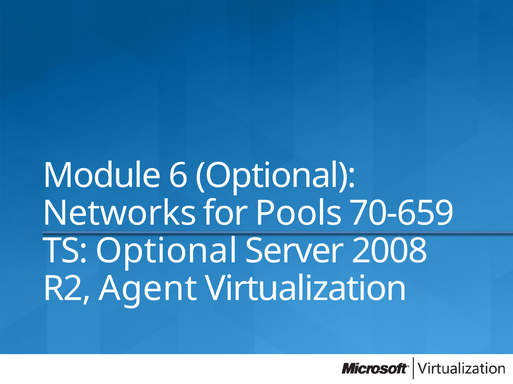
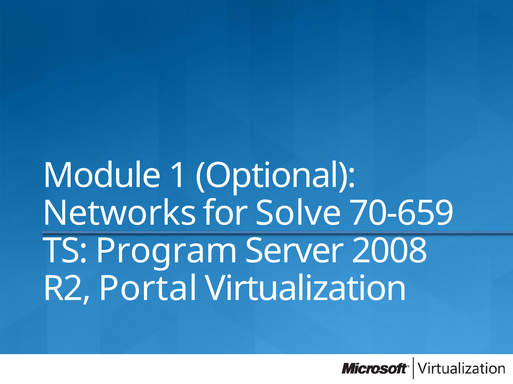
6: 6 -> 1
Pools: Pools -> Solve
TS Optional: Optional -> Program
Agent: Agent -> Portal
